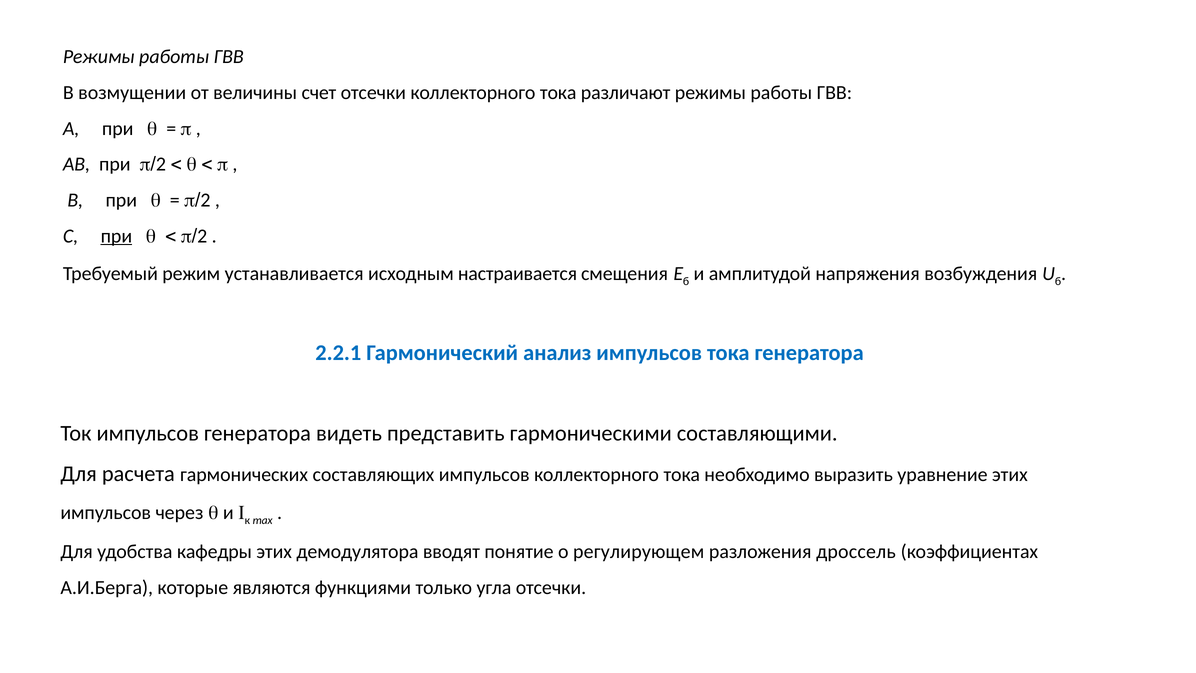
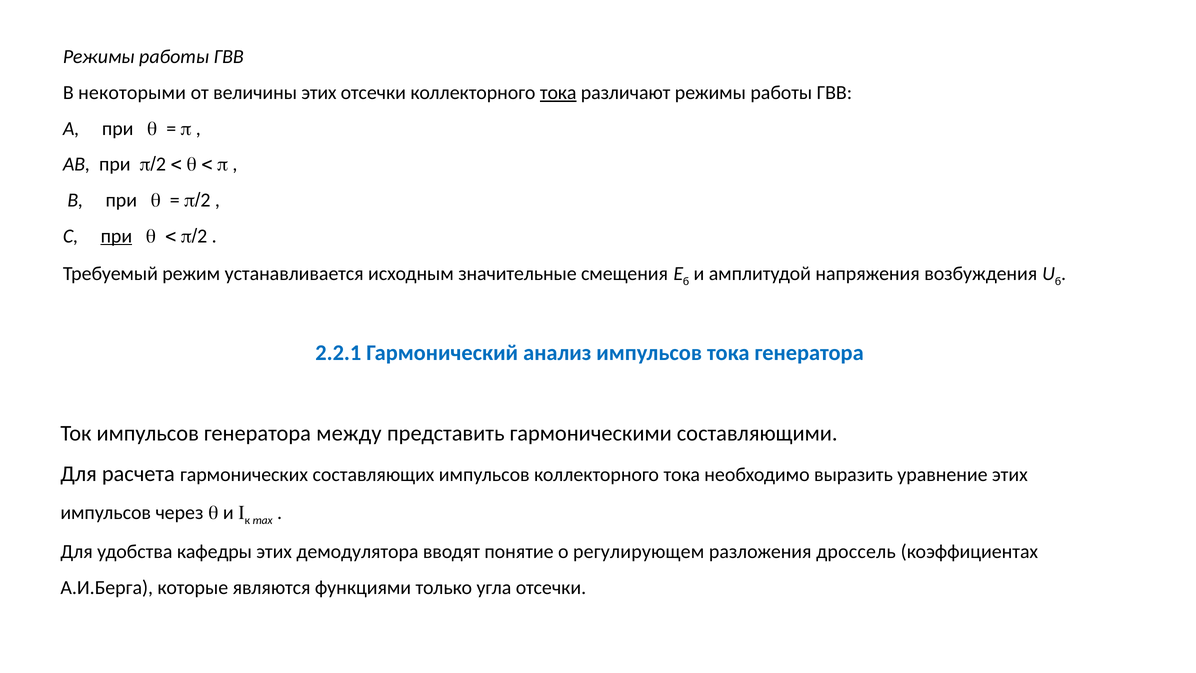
возмущении: возмущении -> некоторыми
величины счет: счет -> этих
тока at (558, 93) underline: none -> present
настраивается: настраивается -> значительные
видеть: видеть -> между
